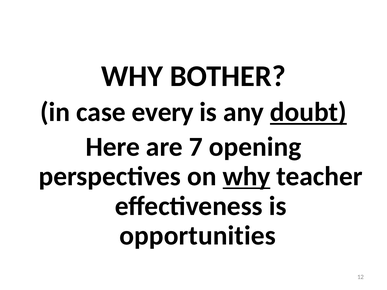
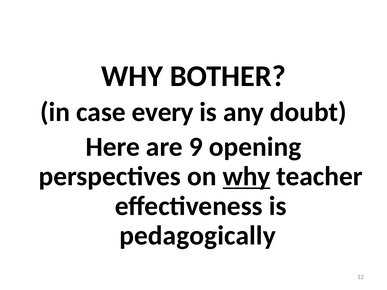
doubt underline: present -> none
7: 7 -> 9
opportunities: opportunities -> pedagogically
